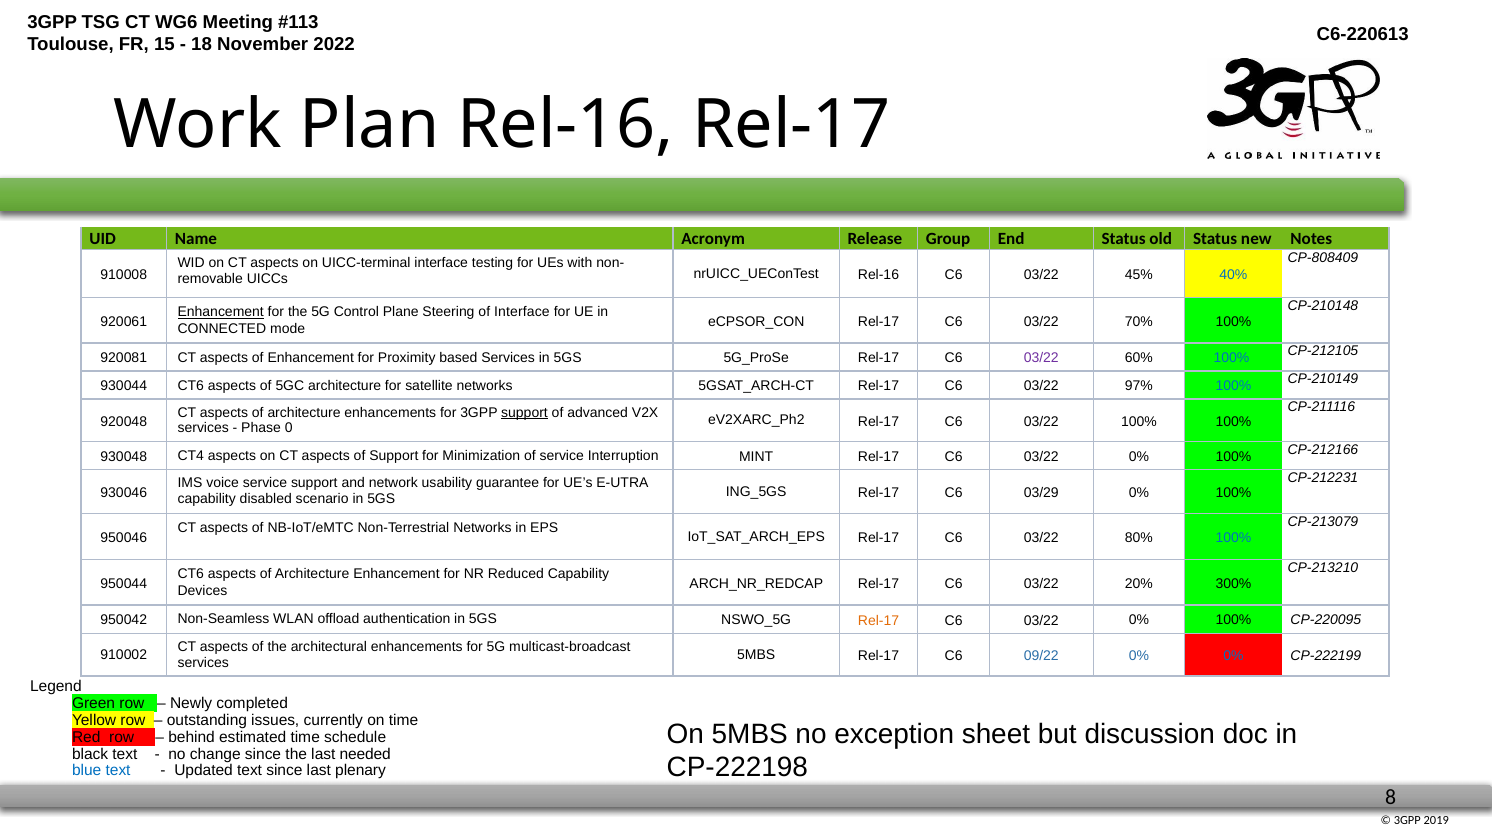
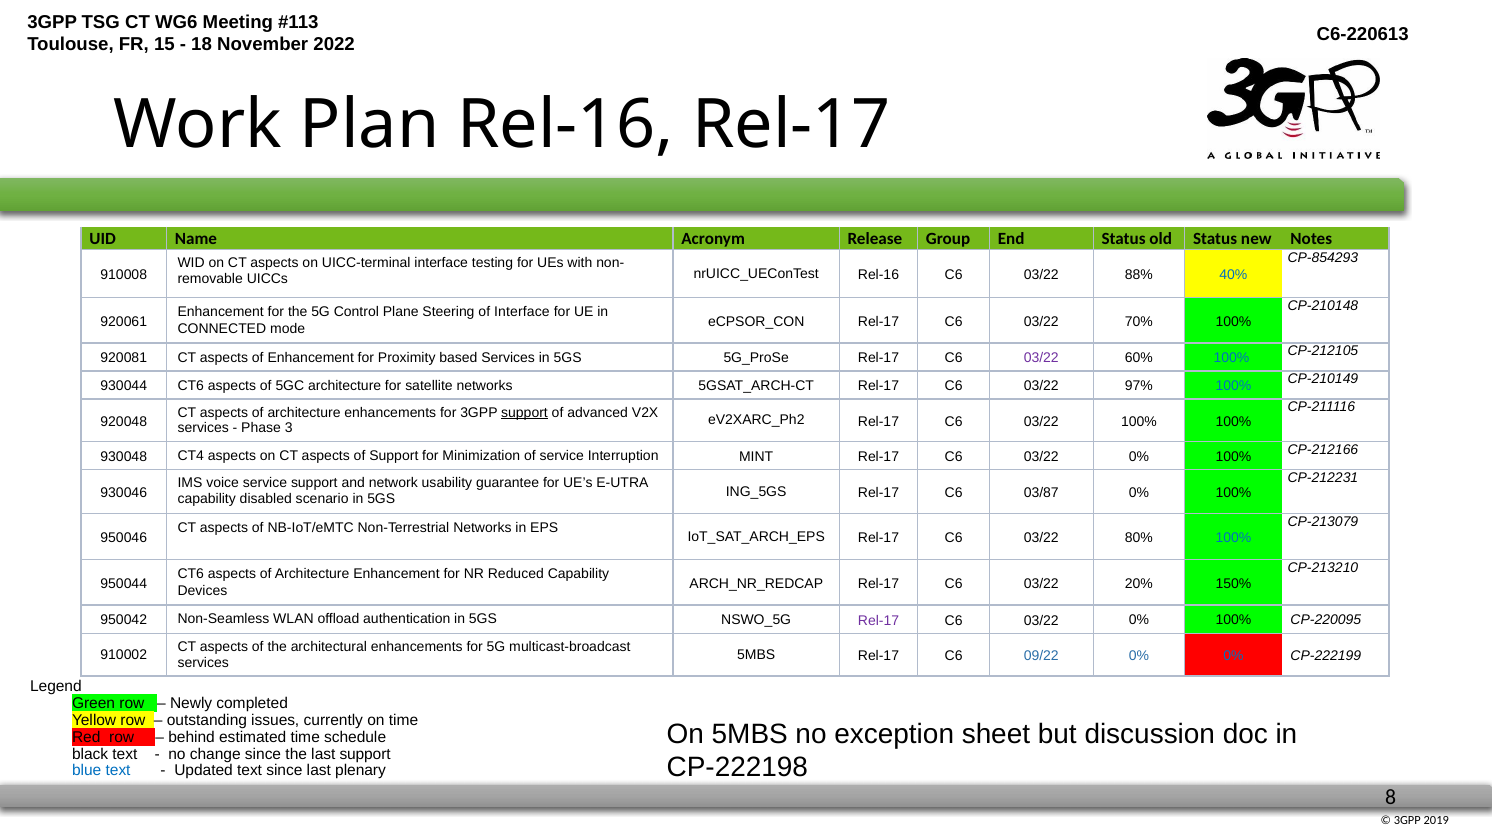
CP-808409: CP-808409 -> CP-854293
45%: 45% -> 88%
Enhancement at (221, 312) underline: present -> none
0: 0 -> 3
03/29: 03/29 -> 03/87
300%: 300% -> 150%
Rel-17 at (879, 621) colour: orange -> purple
last needed: needed -> support
